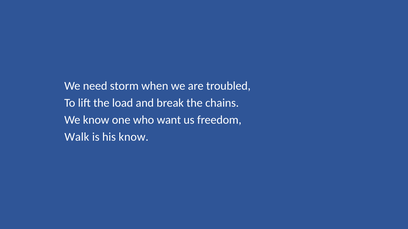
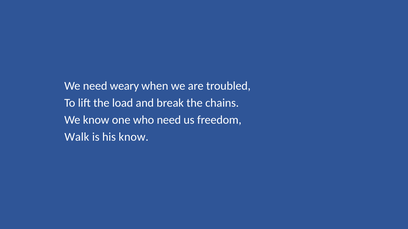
storm: storm -> weary
who want: want -> need
